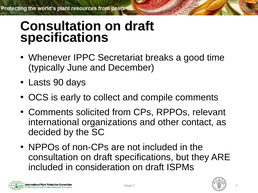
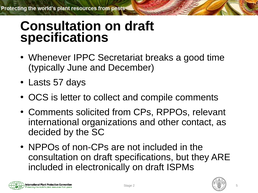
90: 90 -> 57
early: early -> letter
consideration: consideration -> electronically
